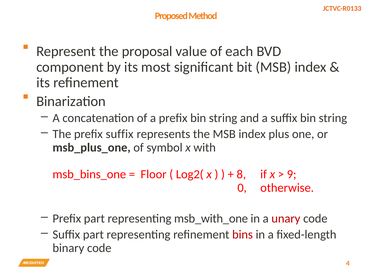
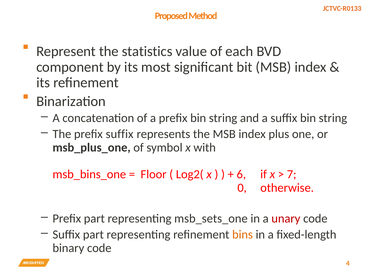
proposal: proposal -> statistics
8: 8 -> 6
9: 9 -> 7
msb_with_one: msb_with_one -> msb_sets_one
bins colour: red -> orange
